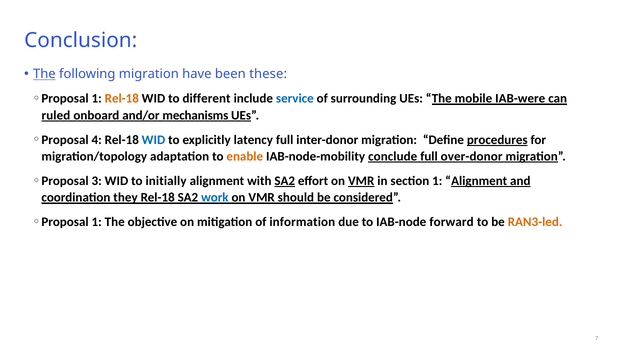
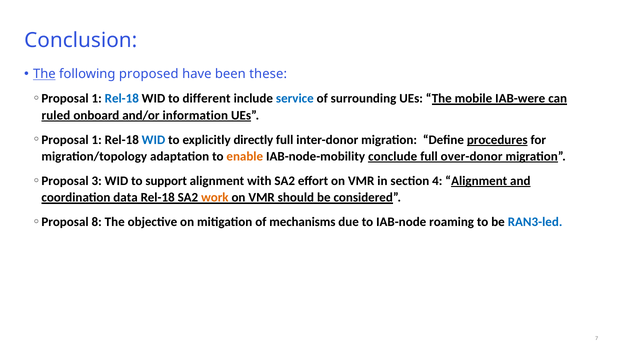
following migration: migration -> proposed
Rel-18 at (122, 99) colour: orange -> blue
mechanisms: mechanisms -> information
4 at (97, 140): 4 -> 1
latency: latency -> directly
initially: initially -> support
SA2 at (285, 181) underline: present -> none
VMR at (361, 181) underline: present -> none
section 1: 1 -> 4
they: they -> data
work colour: blue -> orange
1 at (97, 222): 1 -> 8
information: information -> mechanisms
forward: forward -> roaming
RAN3-led colour: orange -> blue
